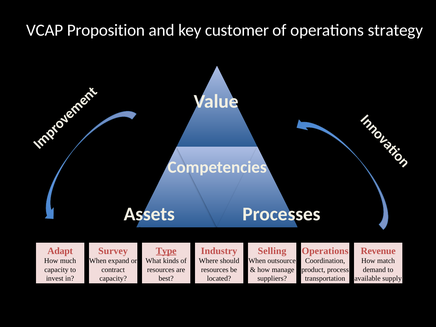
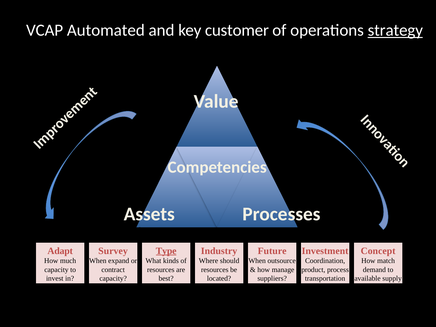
Proposition: Proposition -> Automated
strategy underline: none -> present
Selling: Selling -> Future
Operations at (325, 251): Operations -> Investment
Revenue: Revenue -> Concept
